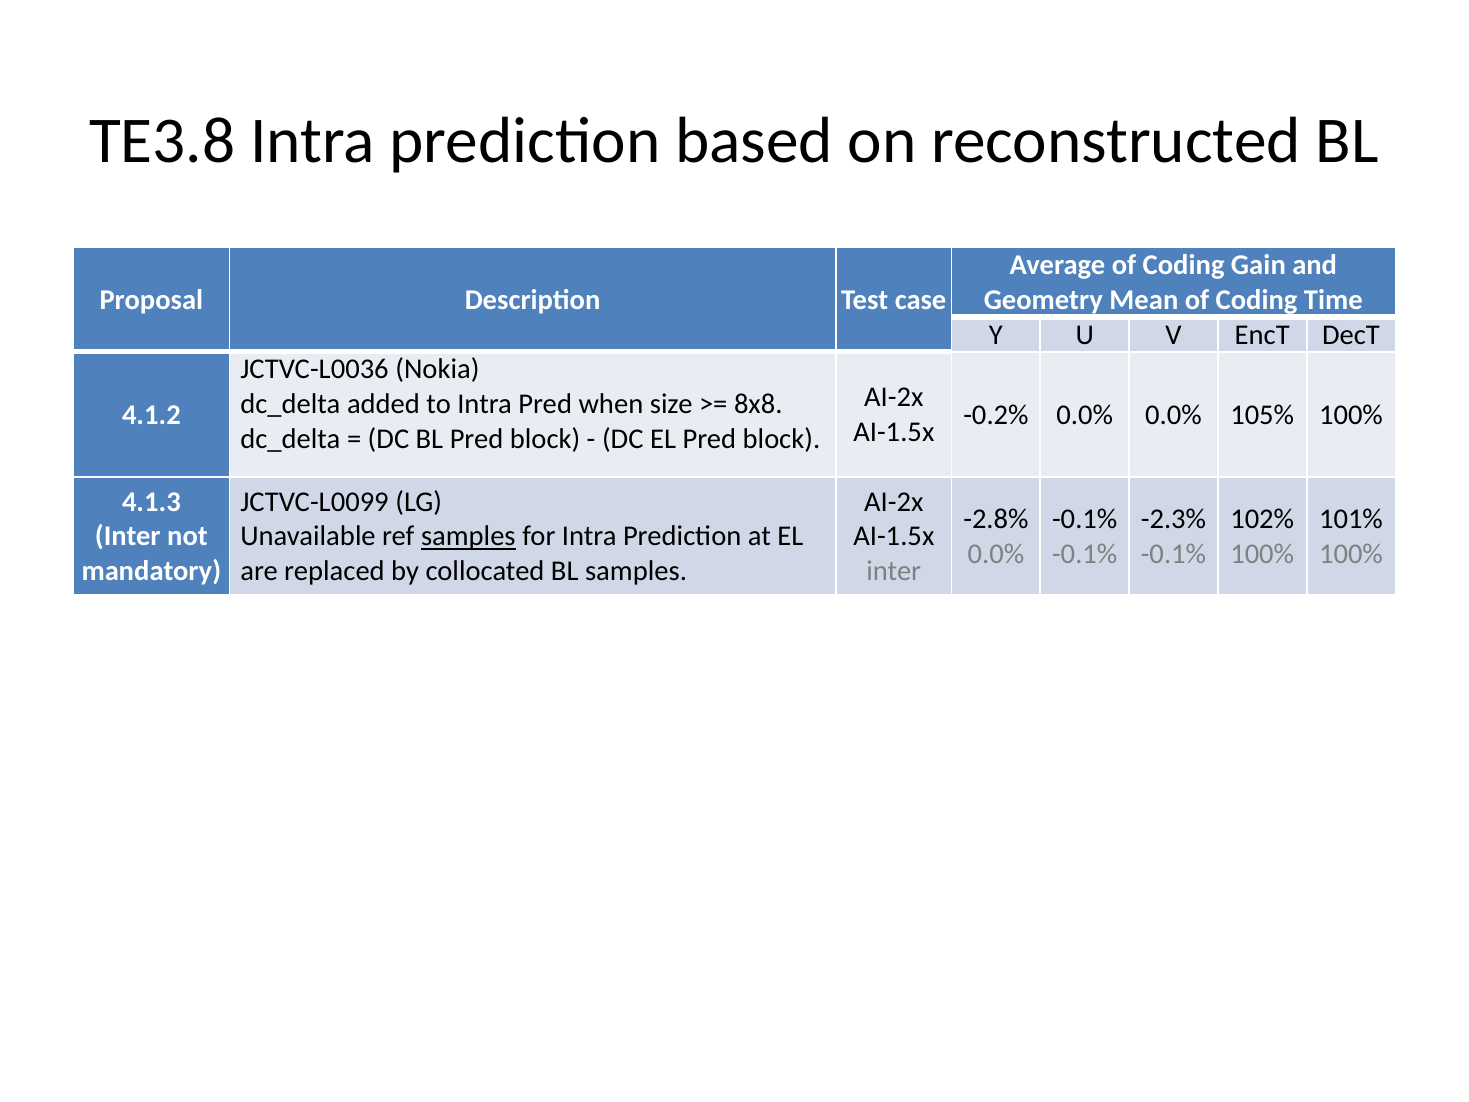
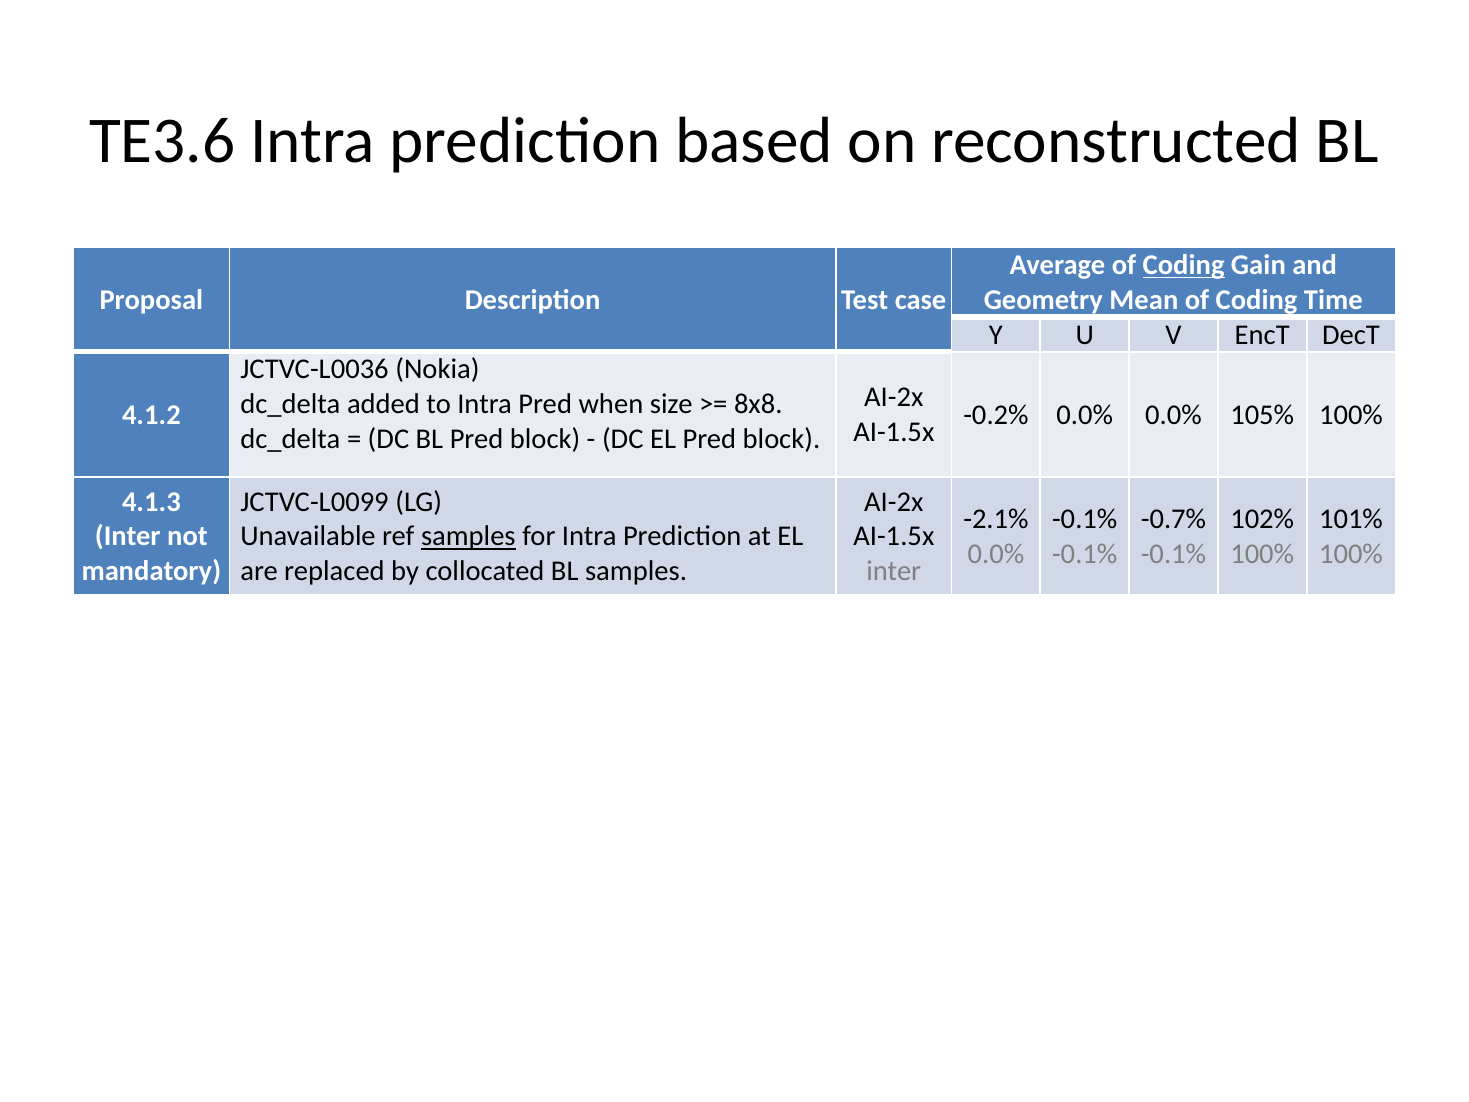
TE3.8: TE3.8 -> TE3.6
Coding at (1184, 265) underline: none -> present
-2.8%: -2.8% -> -2.1%
-2.3%: -2.3% -> -0.7%
